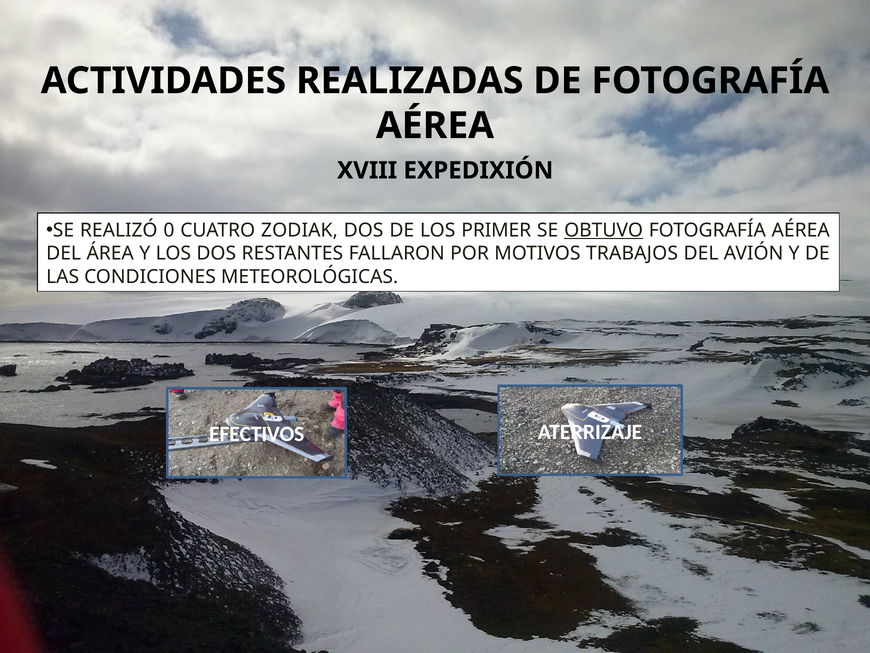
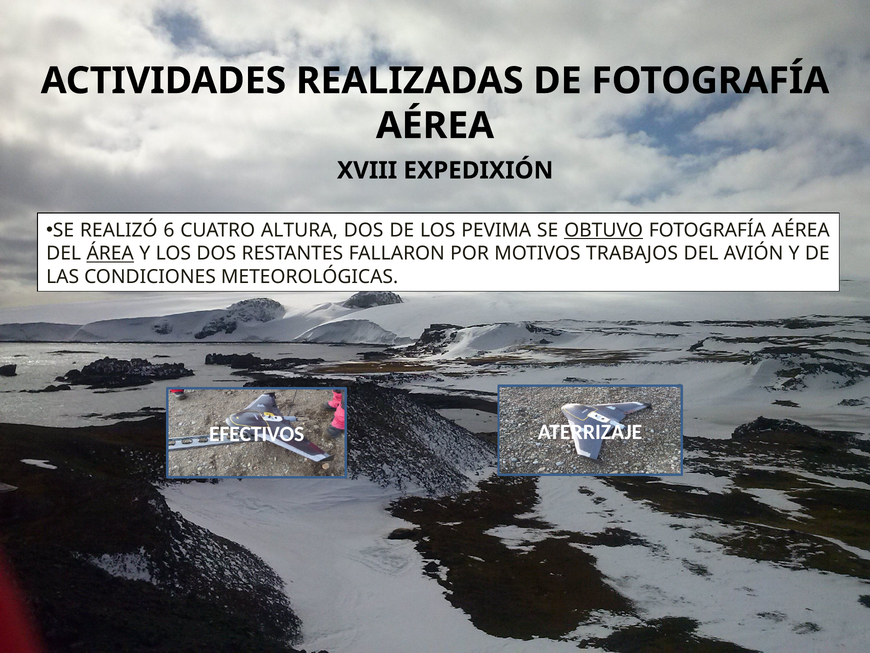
0: 0 -> 6
ZODIAK: ZODIAK -> ALTURA
PRIMER: PRIMER -> PEVIMA
ÁREA underline: none -> present
